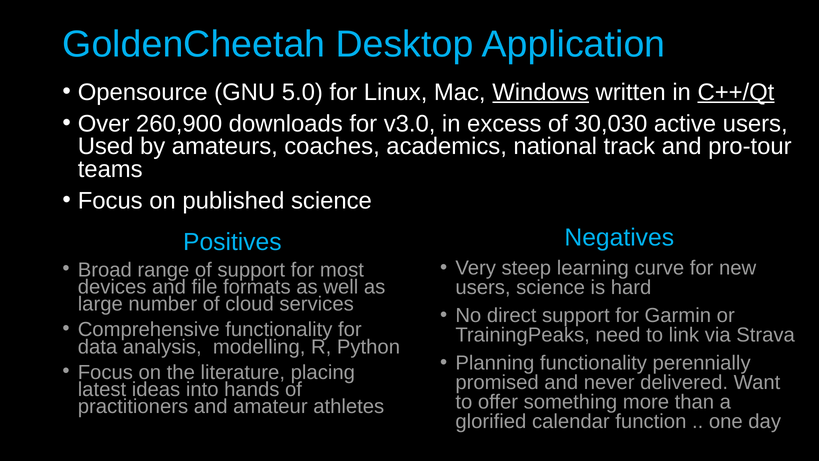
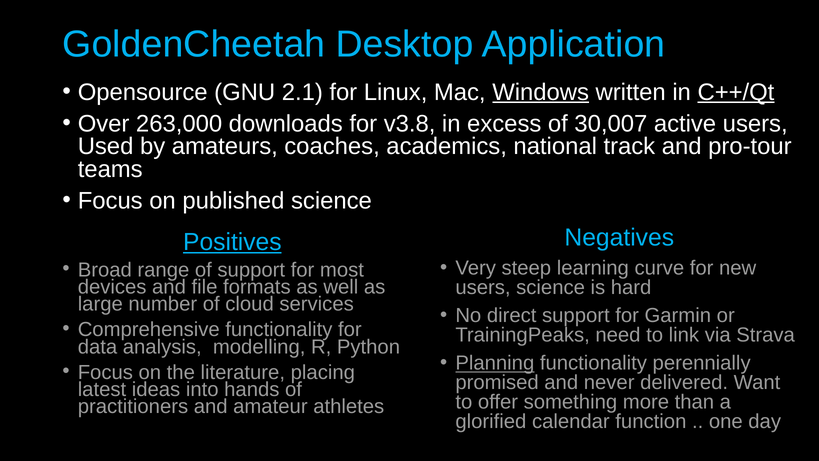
5.0: 5.0 -> 2.1
260,900: 260,900 -> 263,000
v3.0: v3.0 -> v3.8
30,030: 30,030 -> 30,007
Positives underline: none -> present
Planning underline: none -> present
